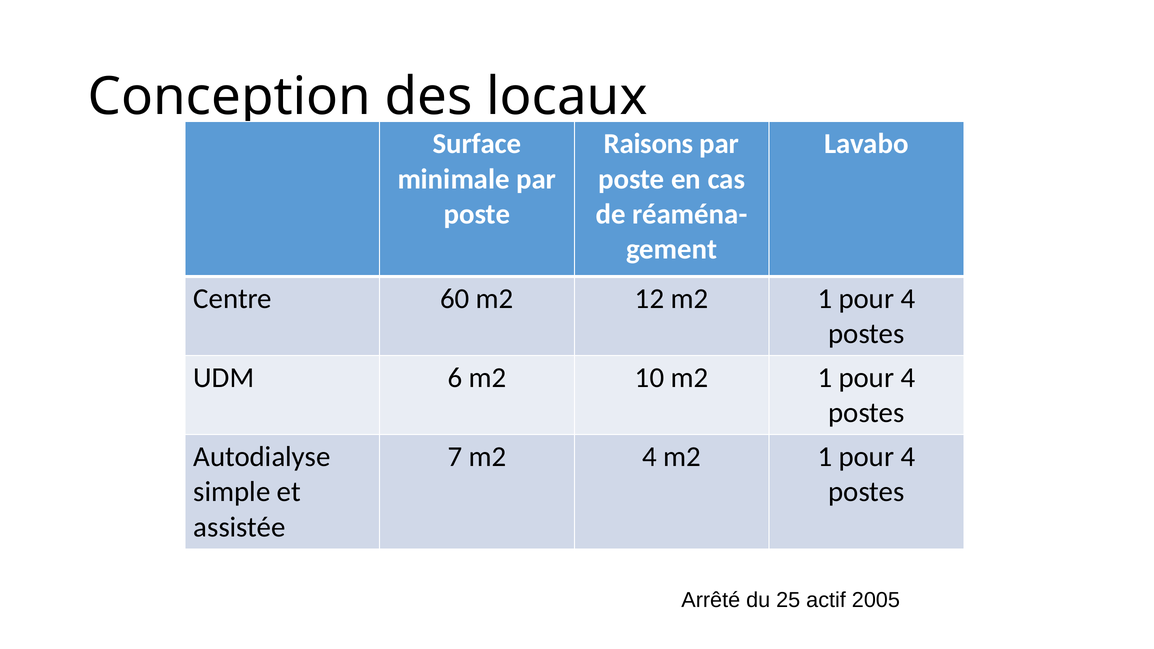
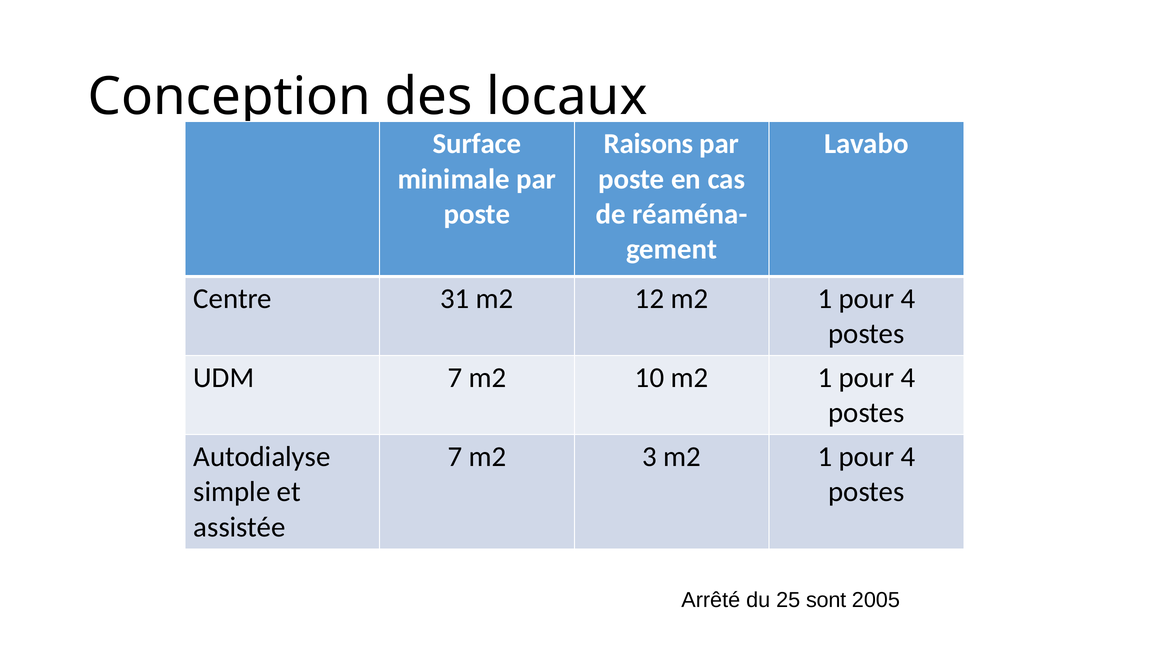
60: 60 -> 31
UDM 6: 6 -> 7
m2 4: 4 -> 3
actif: actif -> sont
